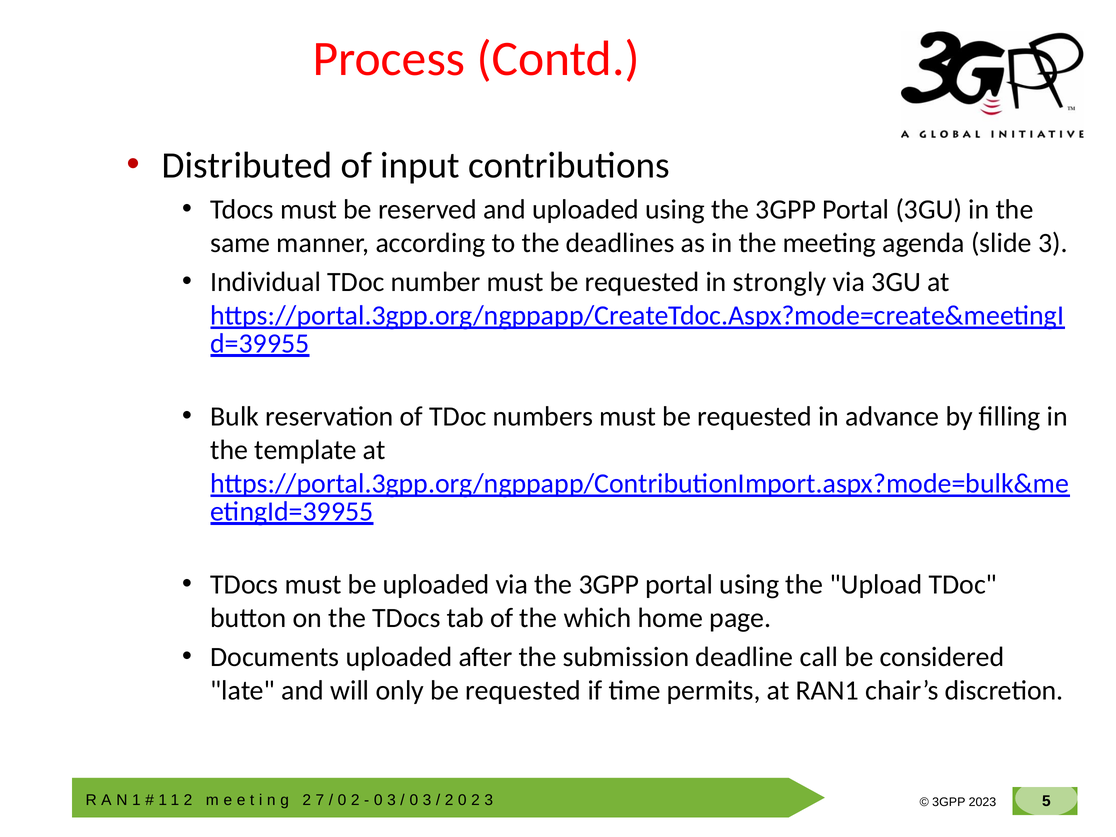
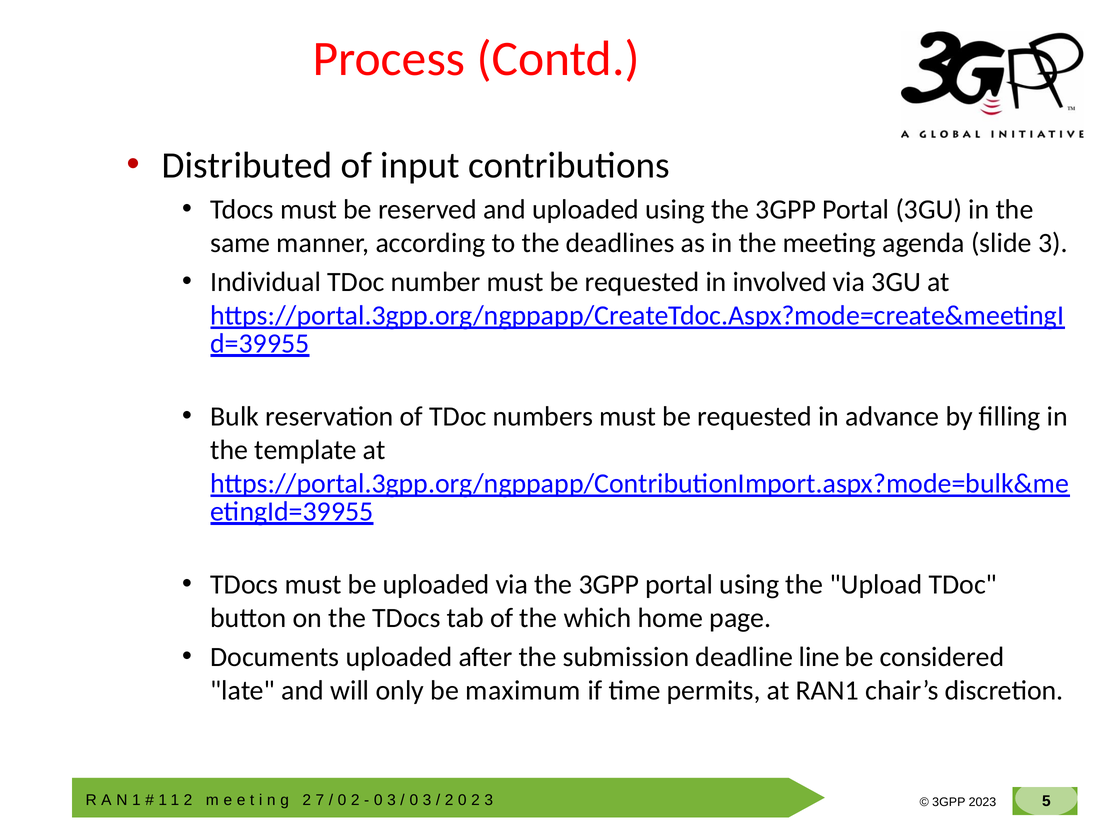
strongly: strongly -> involved
call: call -> line
only be requested: requested -> maximum
